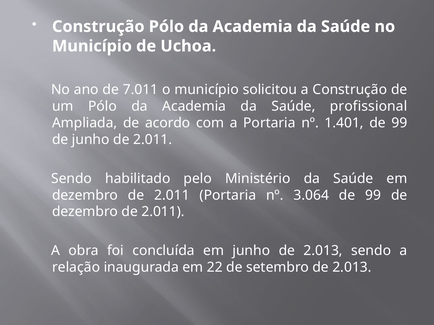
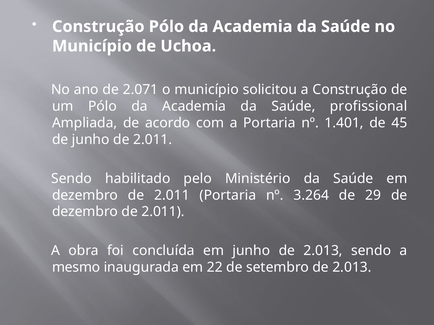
7.011: 7.011 -> 2.071
1.401 de 99: 99 -> 45
3.064: 3.064 -> 3.264
99 at (373, 195): 99 -> 29
relação: relação -> mesmo
